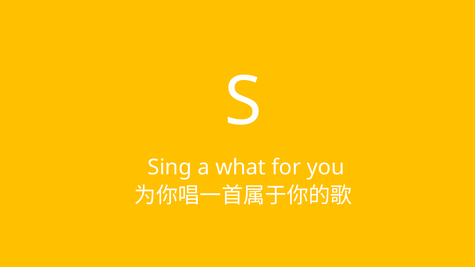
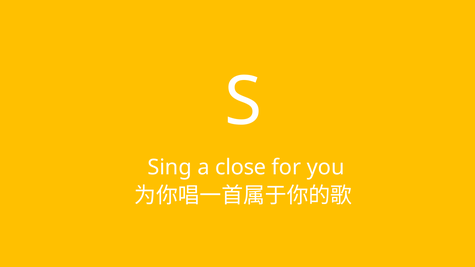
what: what -> close
